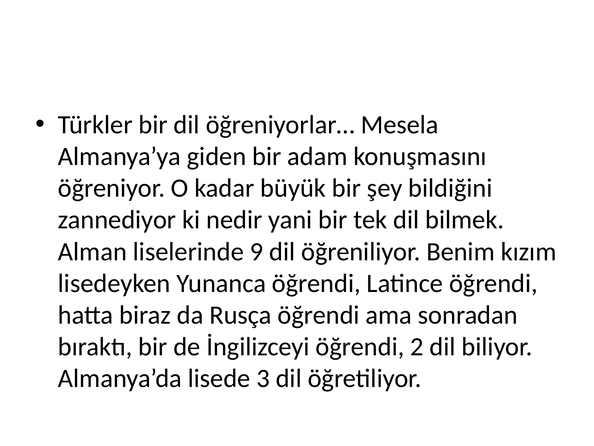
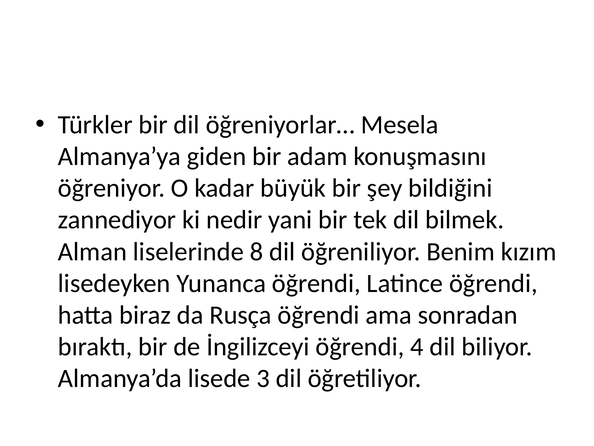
9: 9 -> 8
2: 2 -> 4
